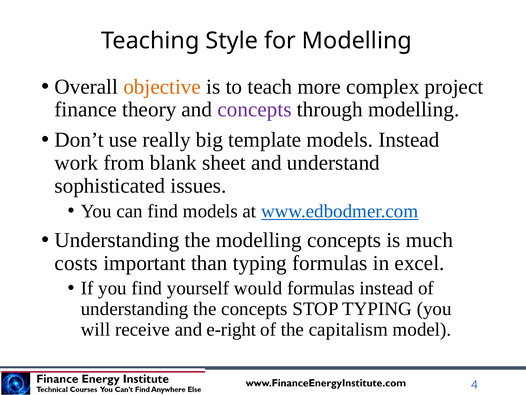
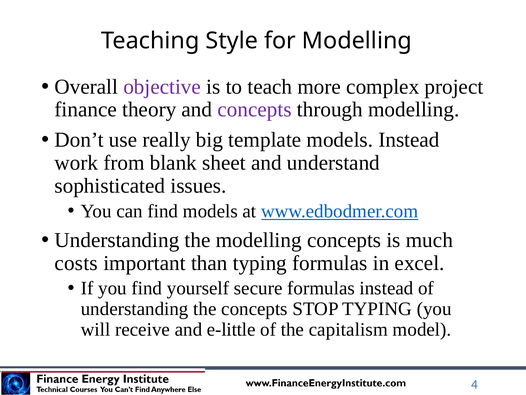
objective colour: orange -> purple
would: would -> secure
e-right: e-right -> e-little
